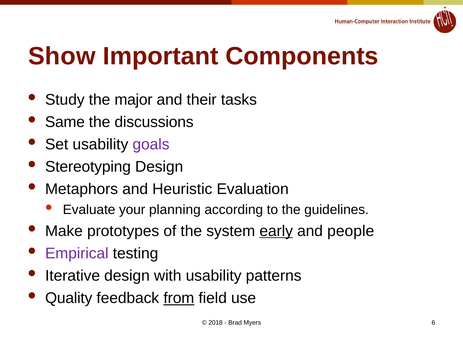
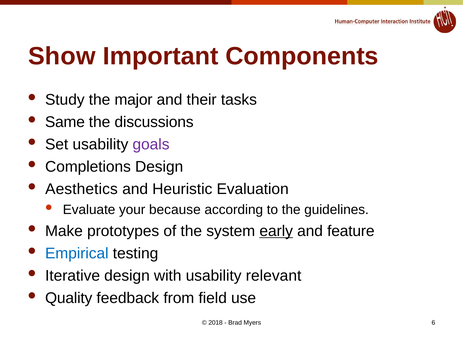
Stereotyping: Stereotyping -> Completions
Metaphors: Metaphors -> Aesthetics
planning: planning -> because
people: people -> feature
Empirical colour: purple -> blue
patterns: patterns -> relevant
from underline: present -> none
